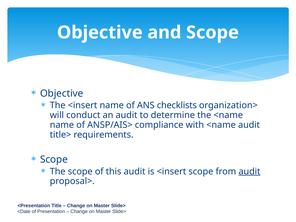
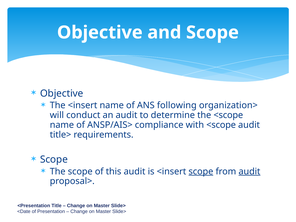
checklists: checklists -> following
the <name: <name -> <scope
with <name: <name -> <scope
scope at (201, 171) underline: none -> present
